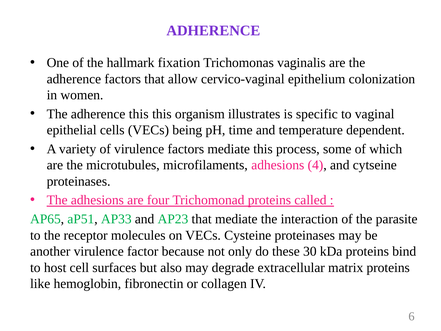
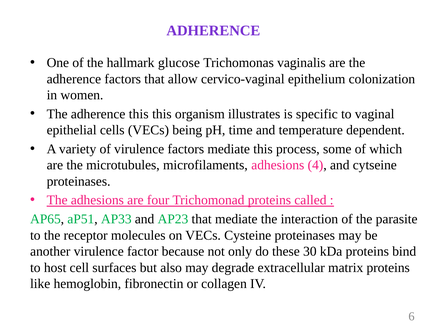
fixation: fixation -> glucose
